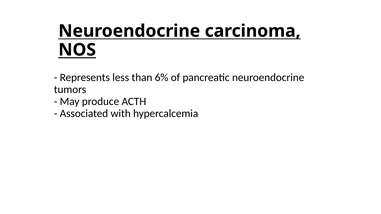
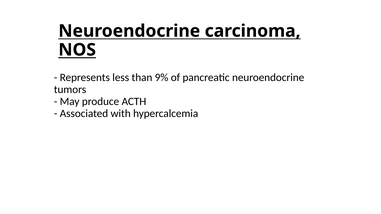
6%: 6% -> 9%
